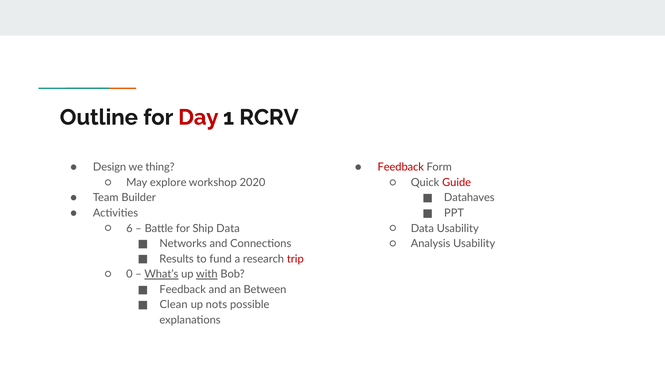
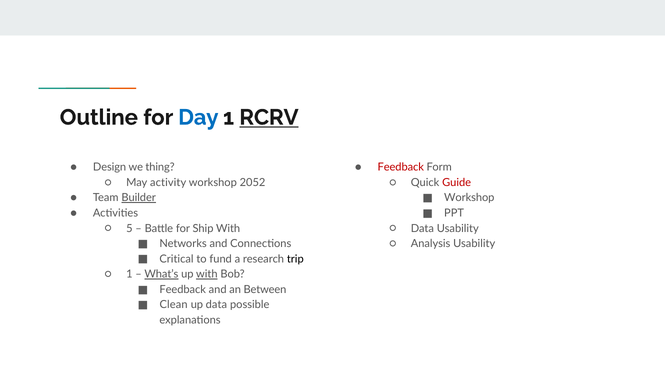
Day colour: red -> blue
RCRV underline: none -> present
explore: explore -> activity
2020: 2020 -> 2052
Datahaves at (469, 198): Datahaves -> Workshop
Builder underline: none -> present
6: 6 -> 5
Ship Data: Data -> With
Results: Results -> Critical
trip colour: red -> black
0 at (129, 274): 0 -> 1
up nots: nots -> data
